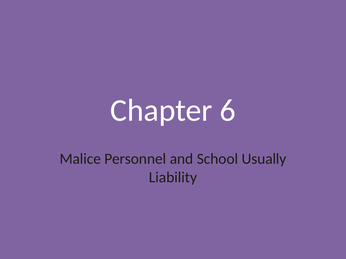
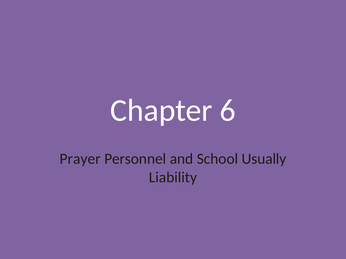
Malice: Malice -> Prayer
